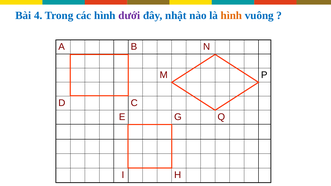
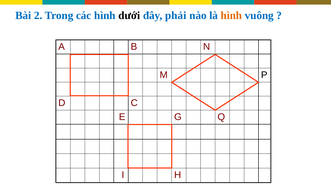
4: 4 -> 2
dưới colour: purple -> black
nhật: nhật -> phải
